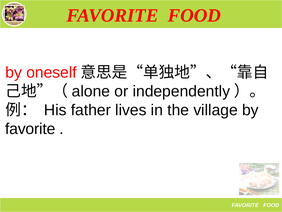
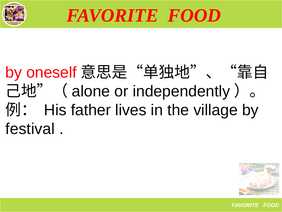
favorite at (30, 129): favorite -> festival
